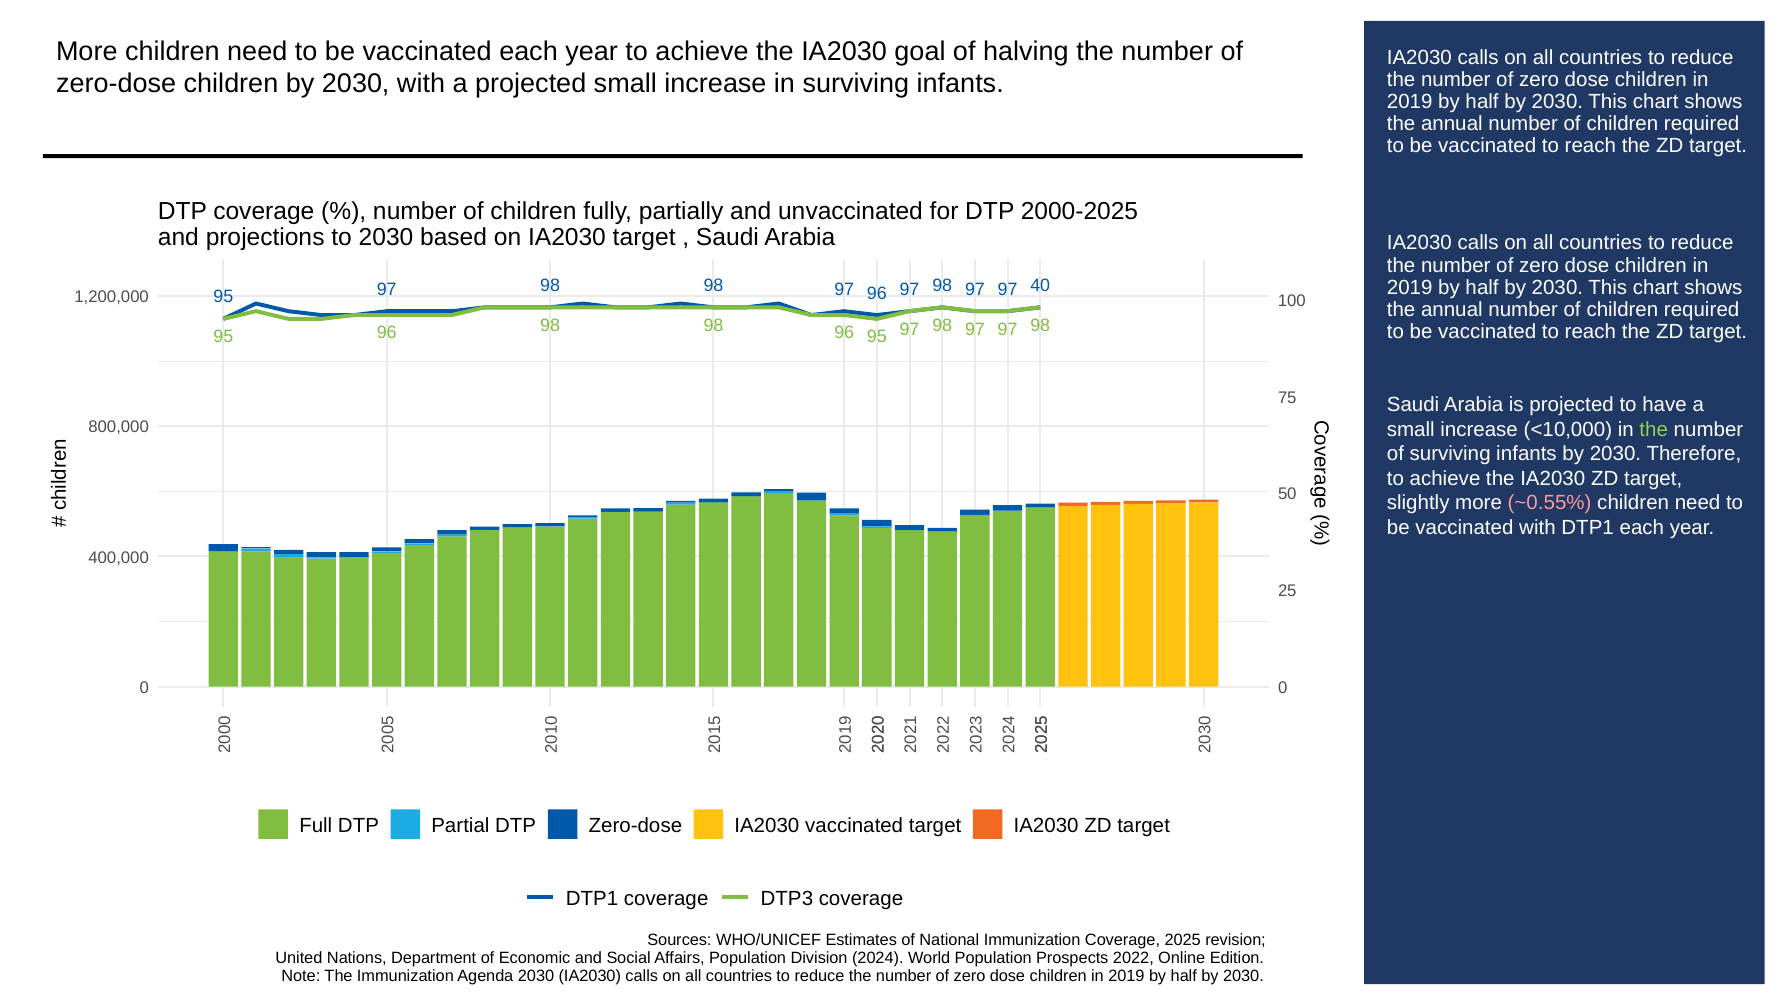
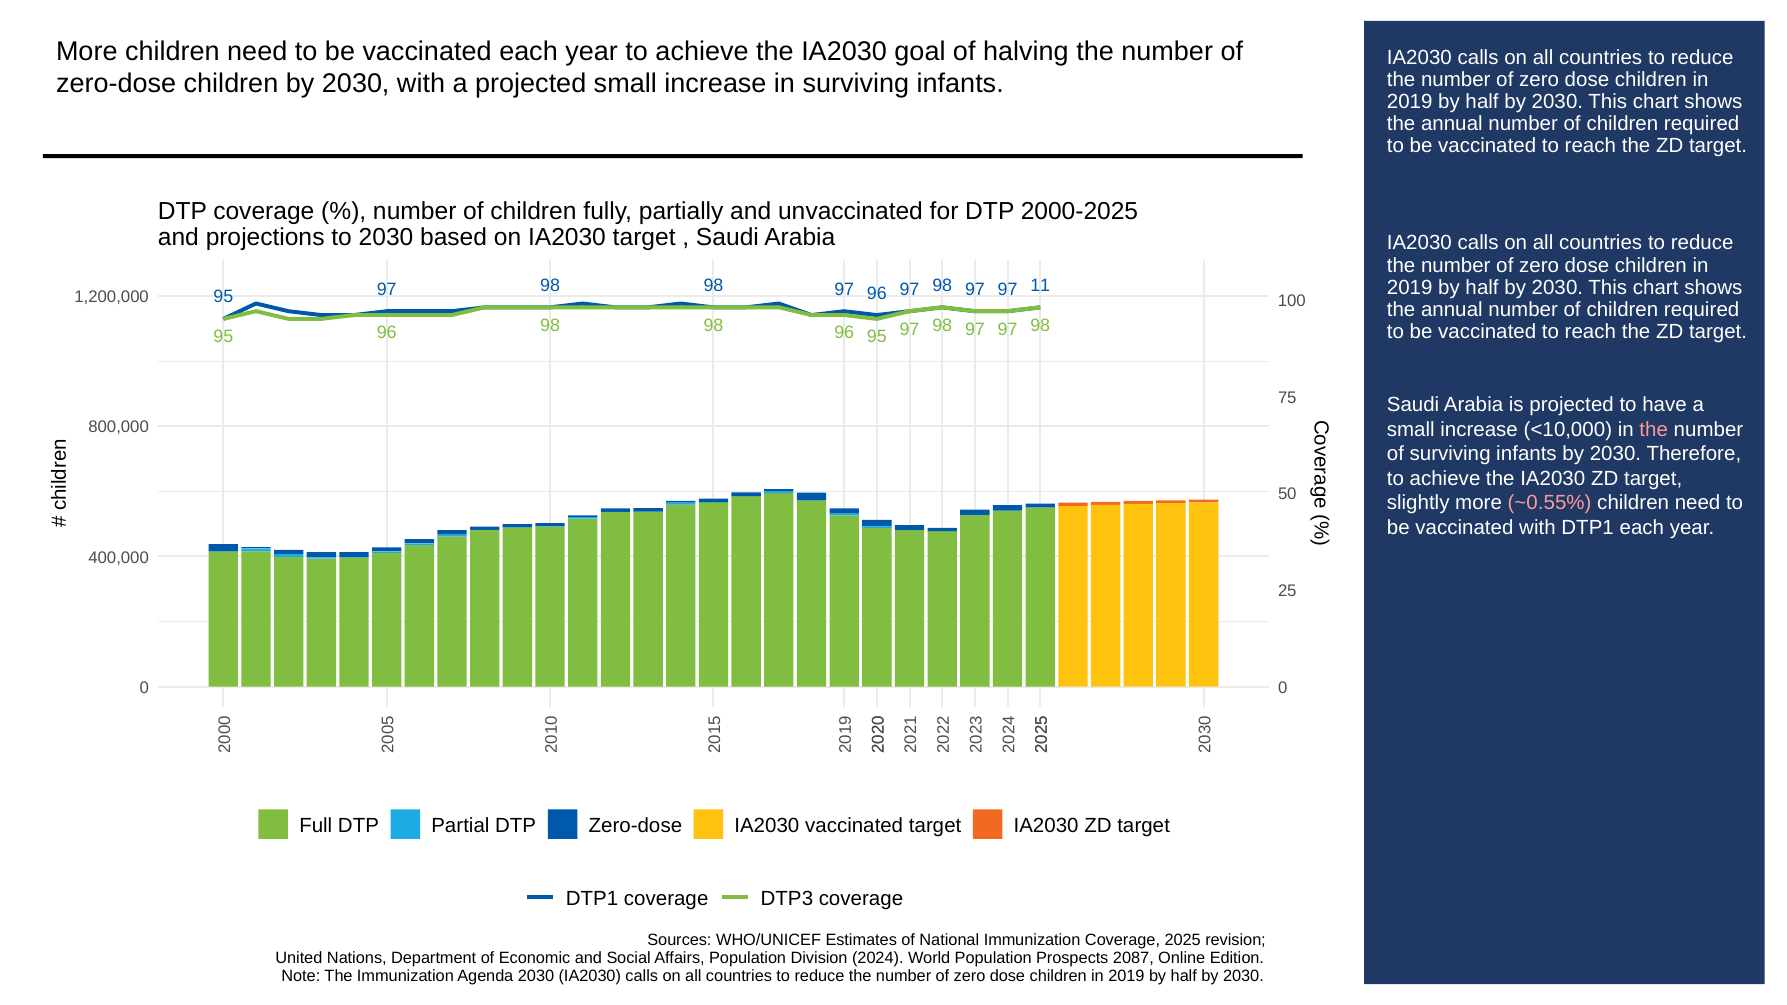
40: 40 -> 11
the at (1654, 430) colour: light green -> pink
2022: 2022 -> 2087
